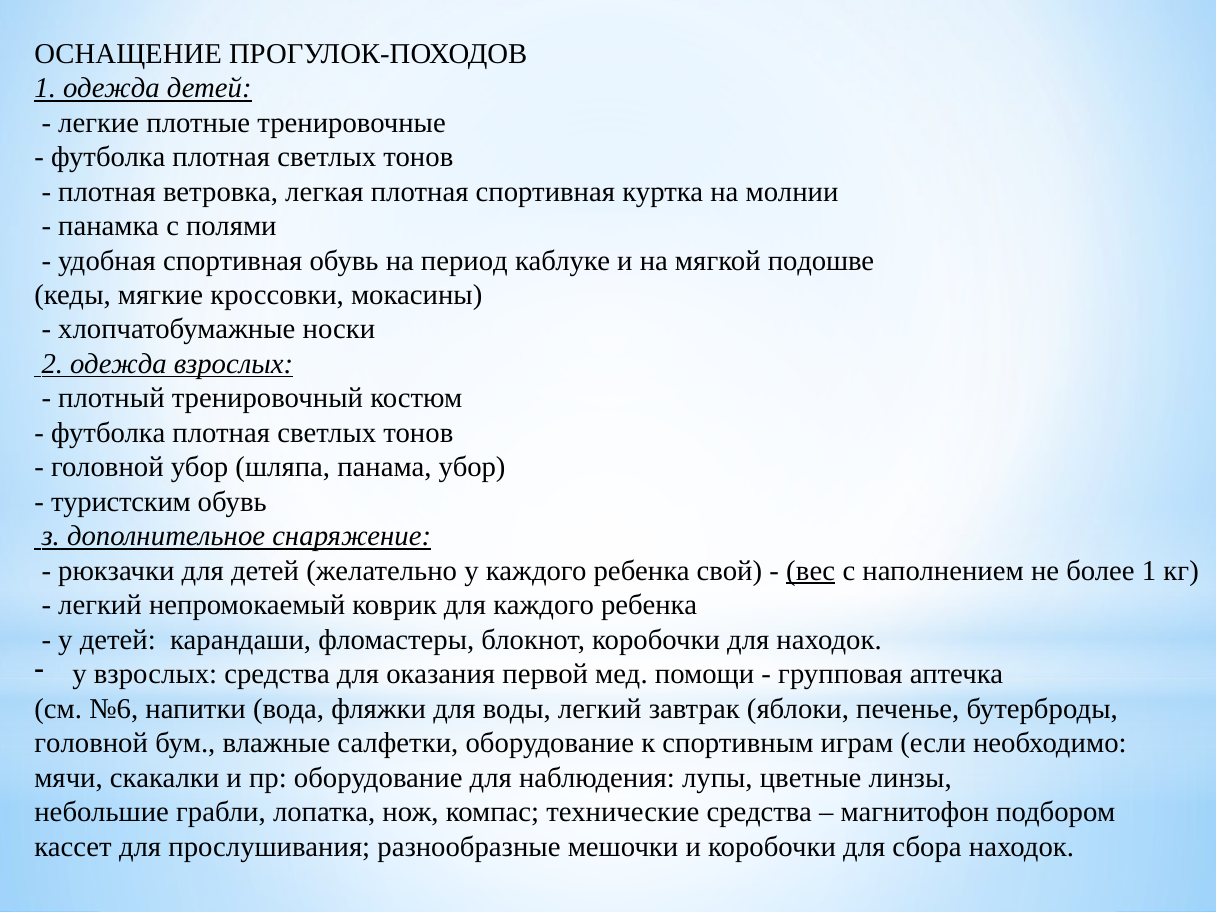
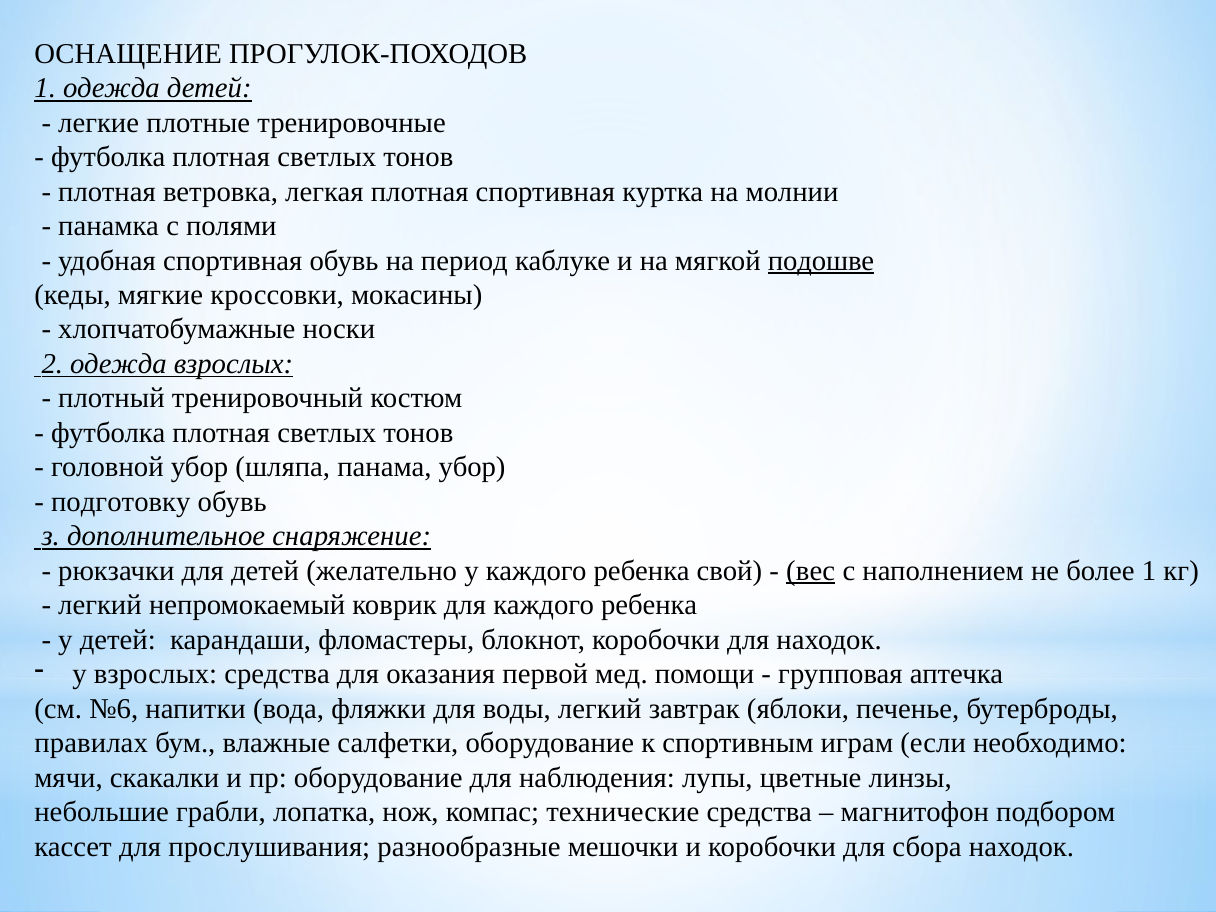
подошве underline: none -> present
туристским: туристским -> подготовку
головной at (91, 743): головной -> правилах
